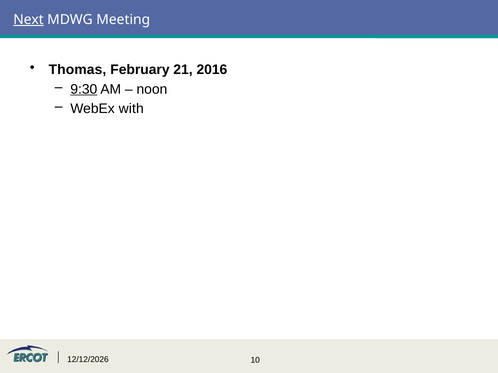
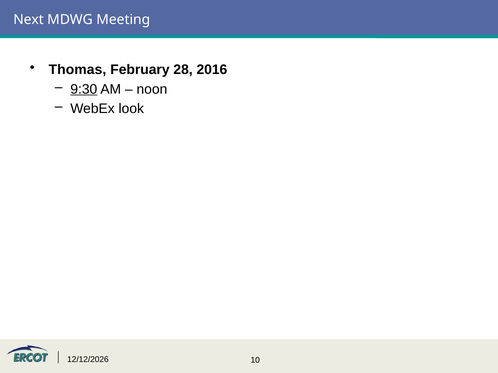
Next underline: present -> none
21: 21 -> 28
with: with -> look
